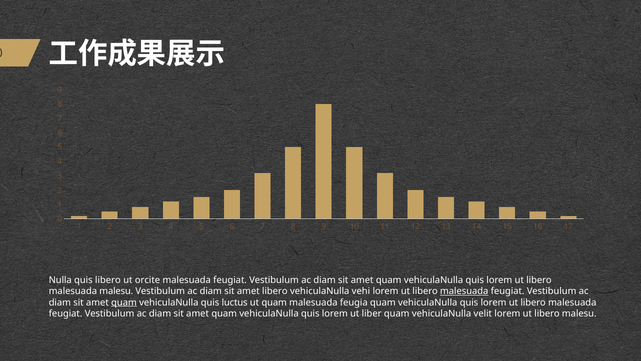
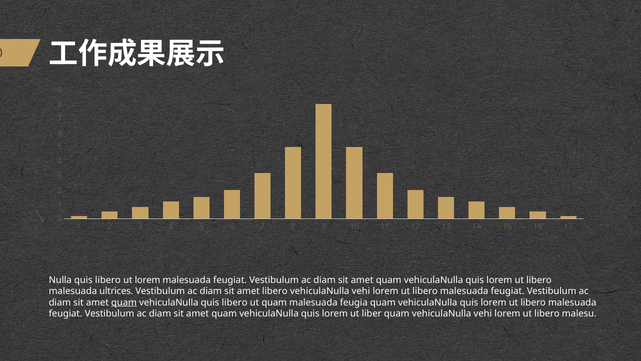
ut orcite: orcite -> lorem
malesuada malesu: malesu -> ultrices
malesuada at (464, 291) underline: present -> none
vehiculaNulla quis luctus: luctus -> libero
quam vehiculaNulla velit: velit -> vehi
